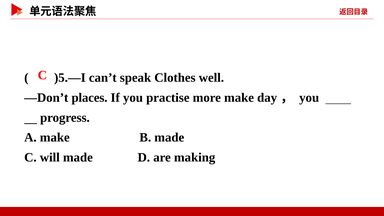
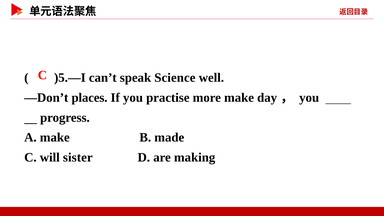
Clothes: Clothes -> Science
will made: made -> sister
